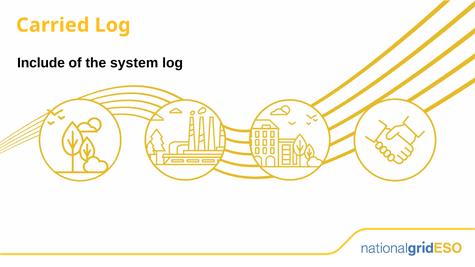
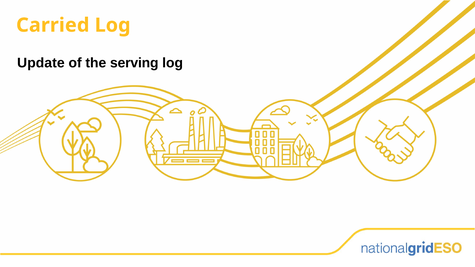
Include: Include -> Update
system: system -> serving
